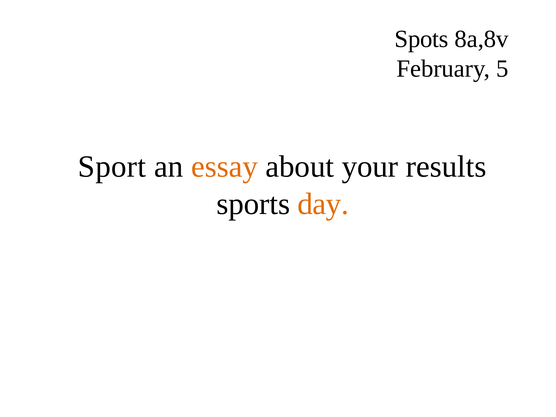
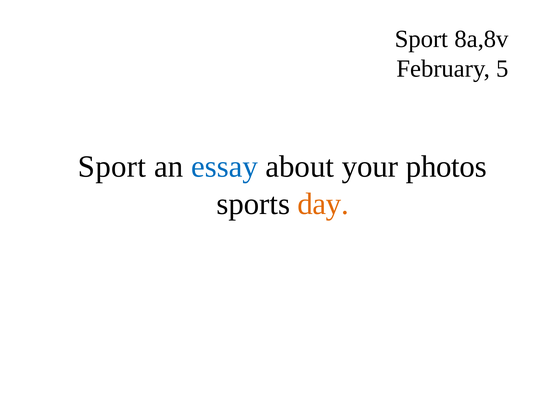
Spots at (422, 39): Spots -> Sport
essay colour: orange -> blue
results: results -> photos
